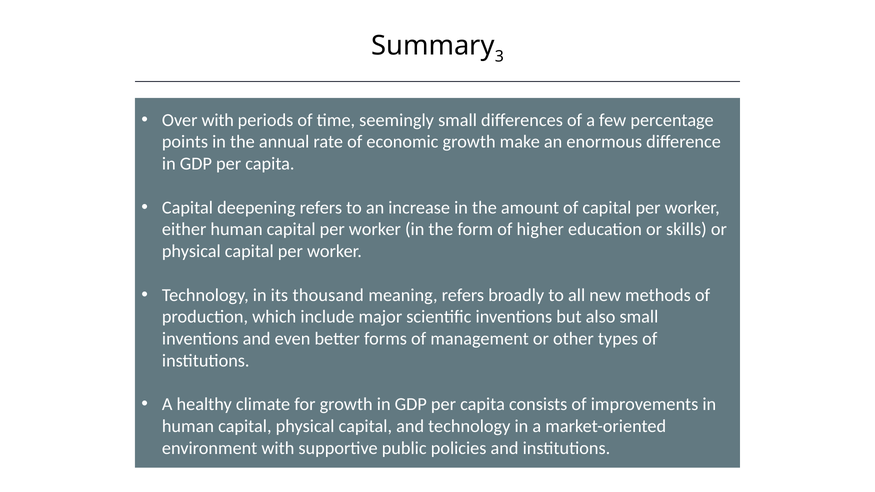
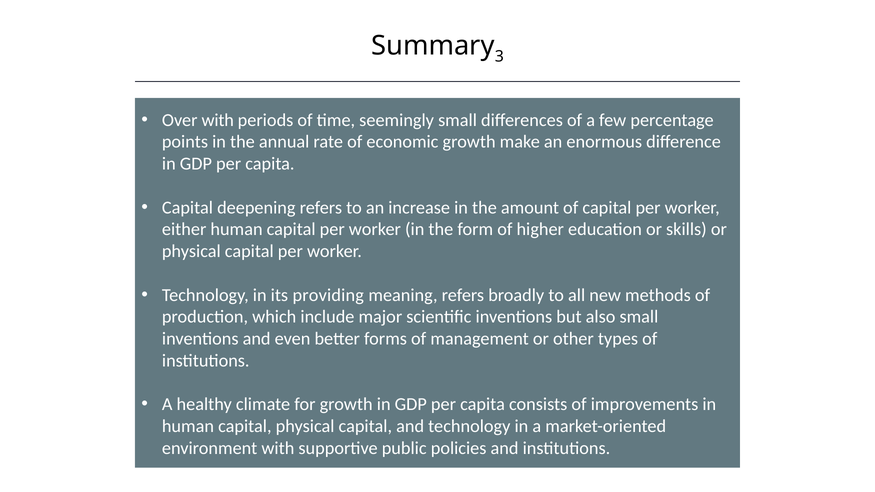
thousand: thousand -> providing
